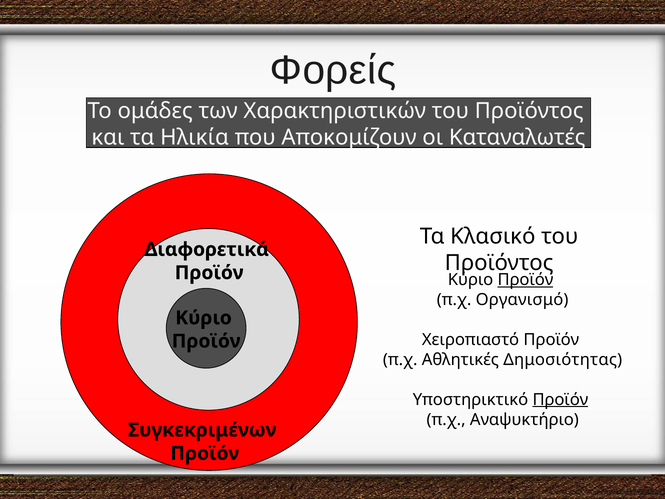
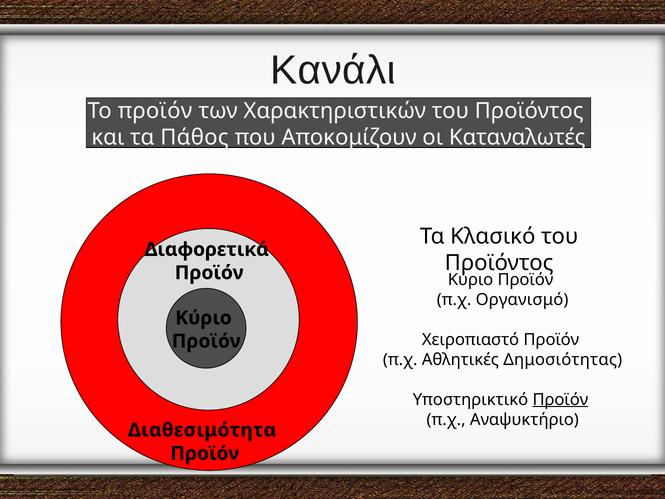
Φορείς: Φορείς -> Κανάλι
Το ομάδες: ομάδες -> προϊόν
Ηλικία: Ηλικία -> Πάθος
Προϊόν at (525, 280) underline: present -> none
Συγκεκριμένων: Συγκεκριμένων -> Διαθεσιμότητα
